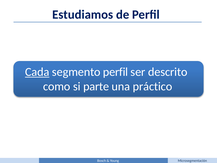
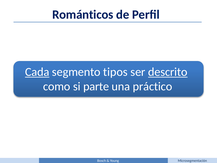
Estudiamos: Estudiamos -> Románticos
segmento perfil: perfil -> tipos
descrito underline: none -> present
